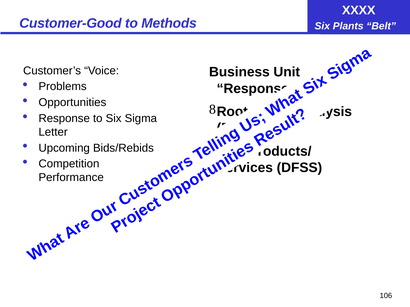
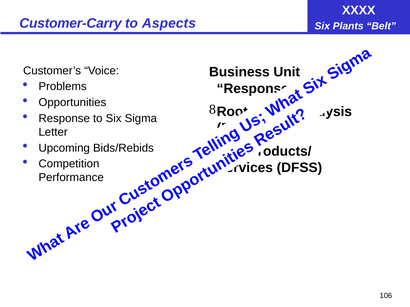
Customer-Good: Customer-Good -> Customer-Carry
Methods: Methods -> Aspects
